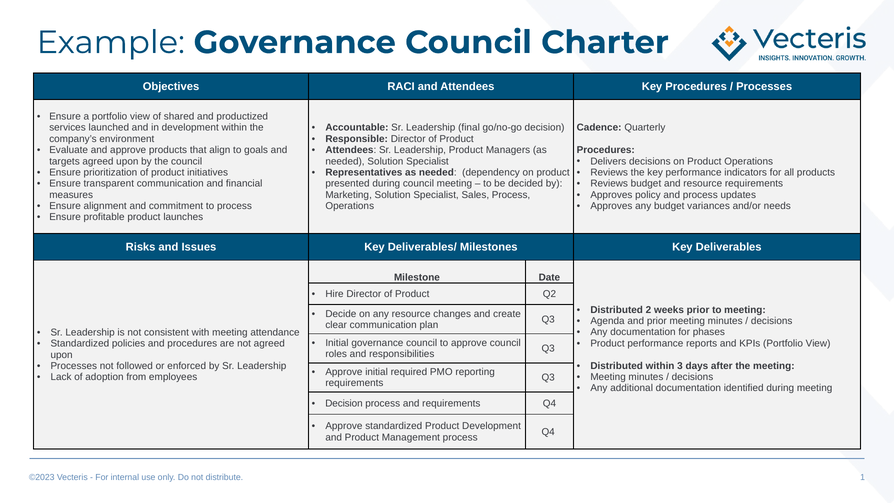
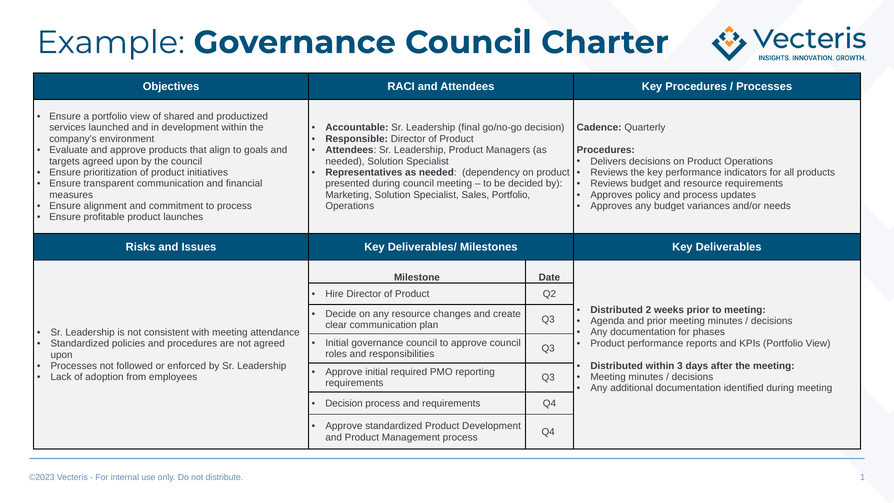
Sales Process: Process -> Portfolio
